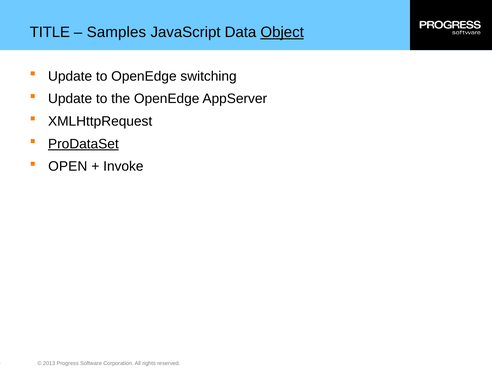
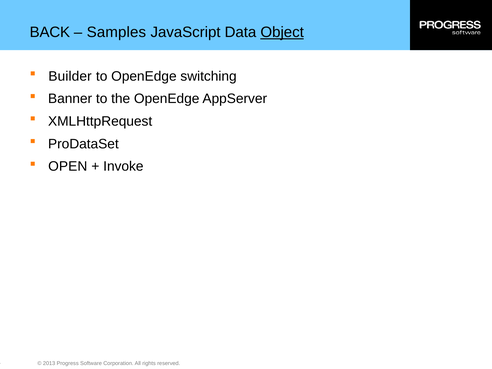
TITLE: TITLE -> BACK
Update at (70, 76): Update -> Builder
Update at (70, 99): Update -> Banner
ProDataSet underline: present -> none
